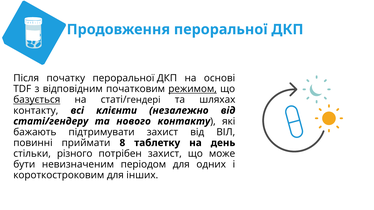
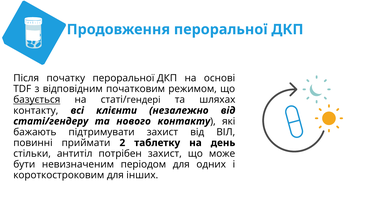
режимом underline: present -> none
8: 8 -> 2
різного: різного -> антитіл
